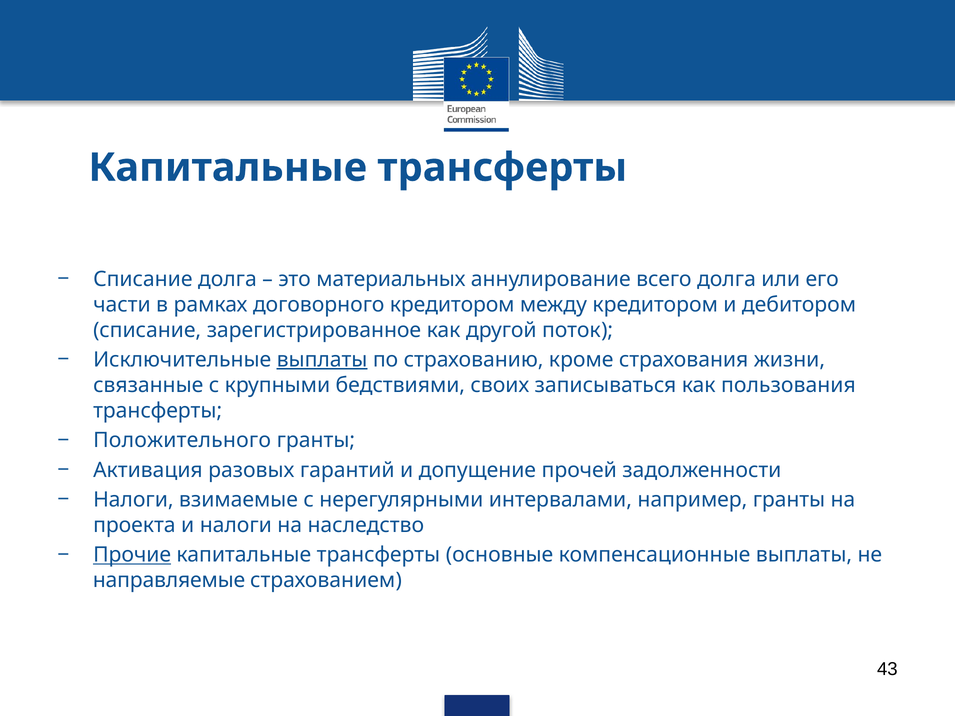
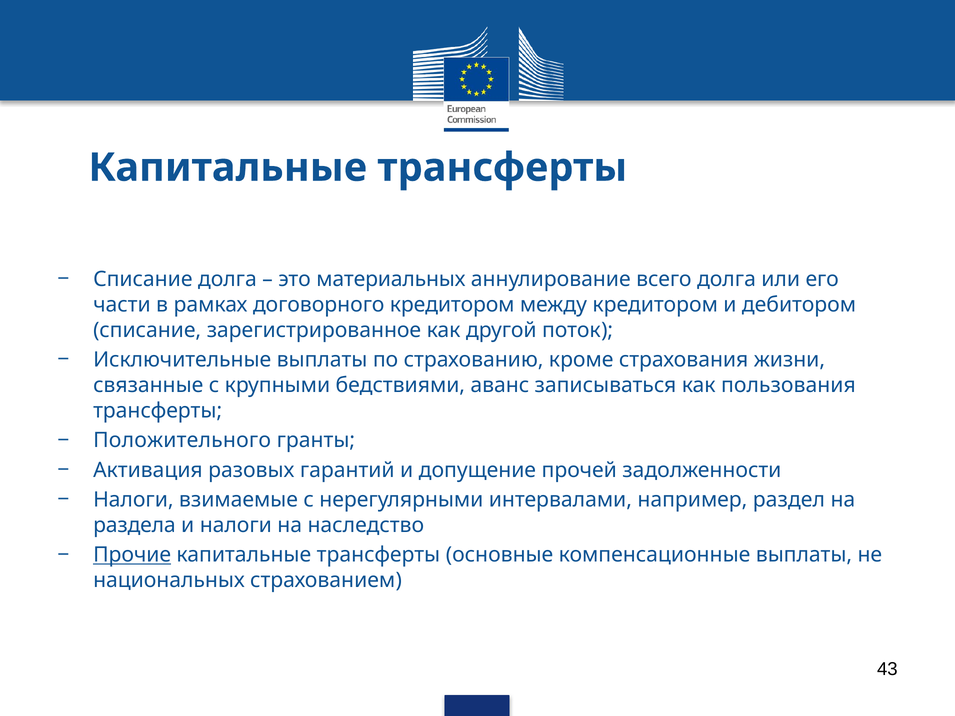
выплаты at (322, 360) underline: present -> none
своих: своих -> аванс
например гранты: гранты -> раздел
проекта: проекта -> раздела
направляемые: направляемые -> национальных
